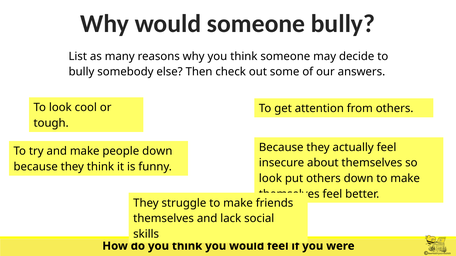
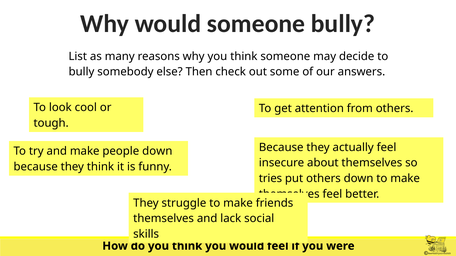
look at (270, 179): look -> tries
